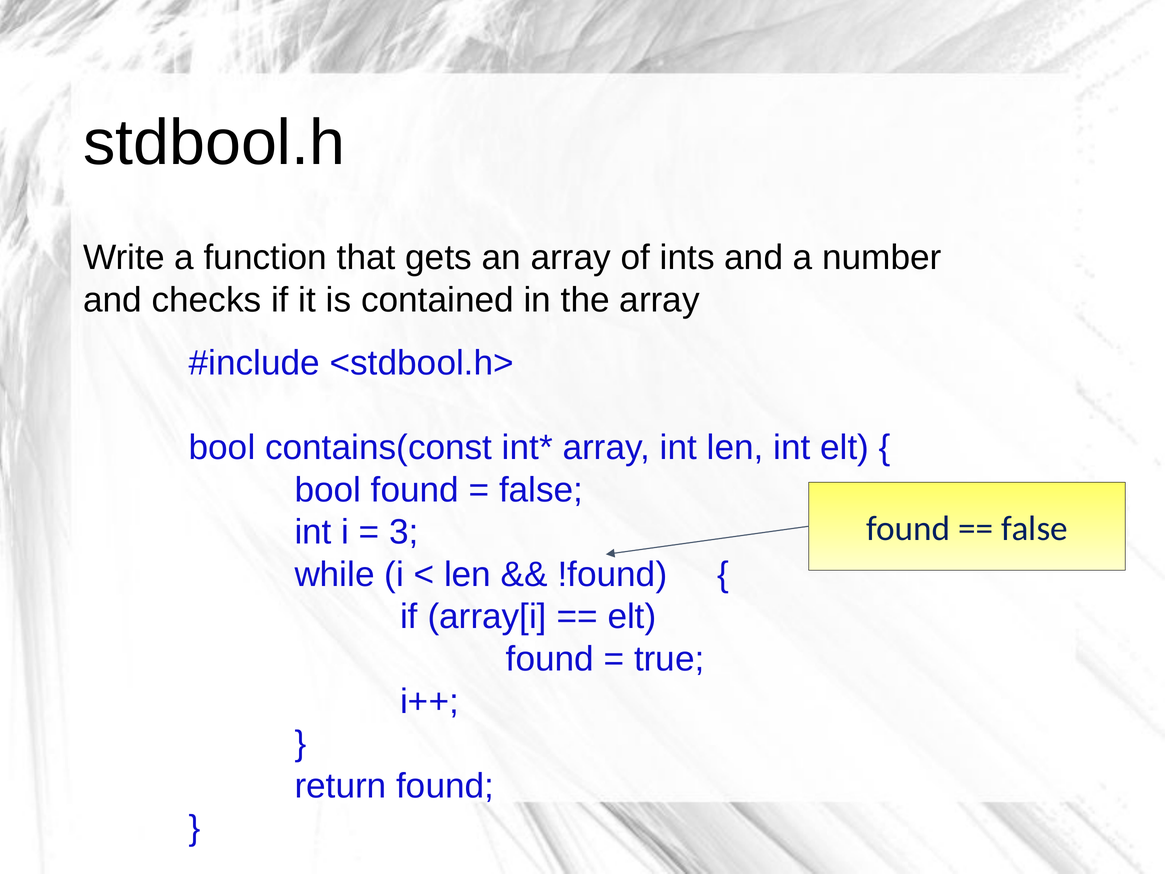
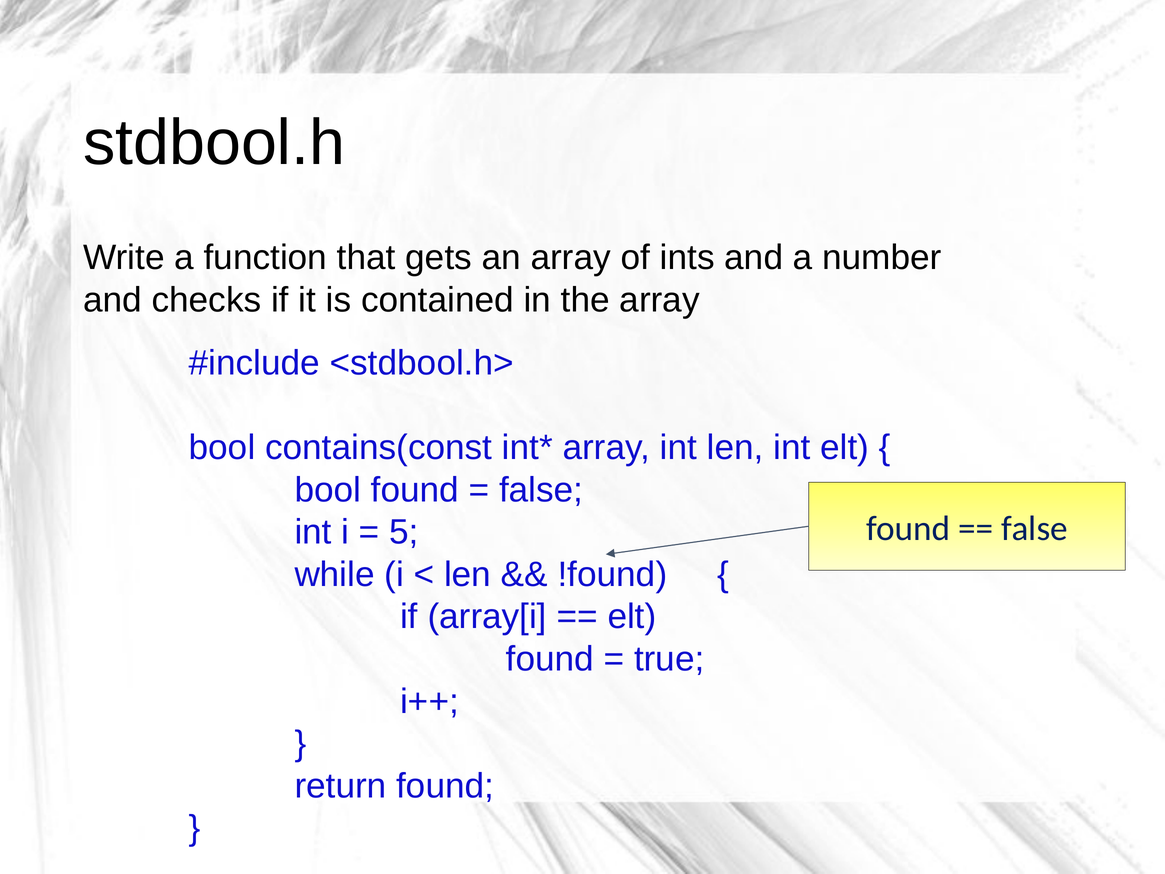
3: 3 -> 5
